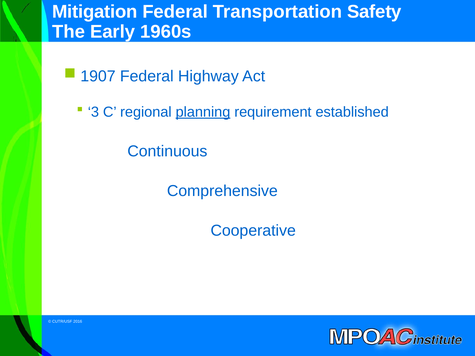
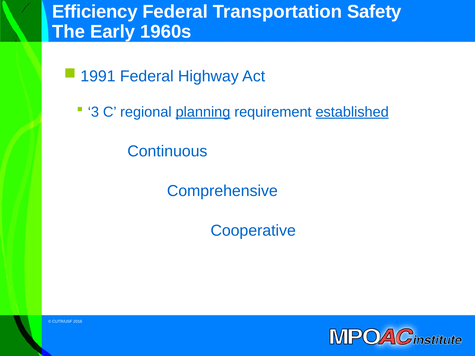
Mitigation: Mitigation -> Efficiency
1907: 1907 -> 1991
established underline: none -> present
